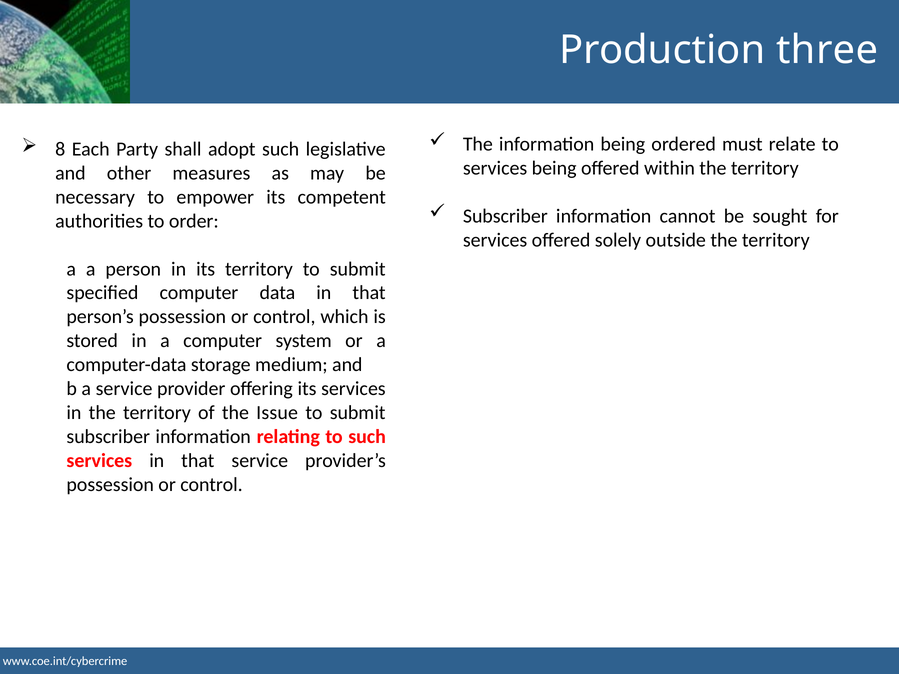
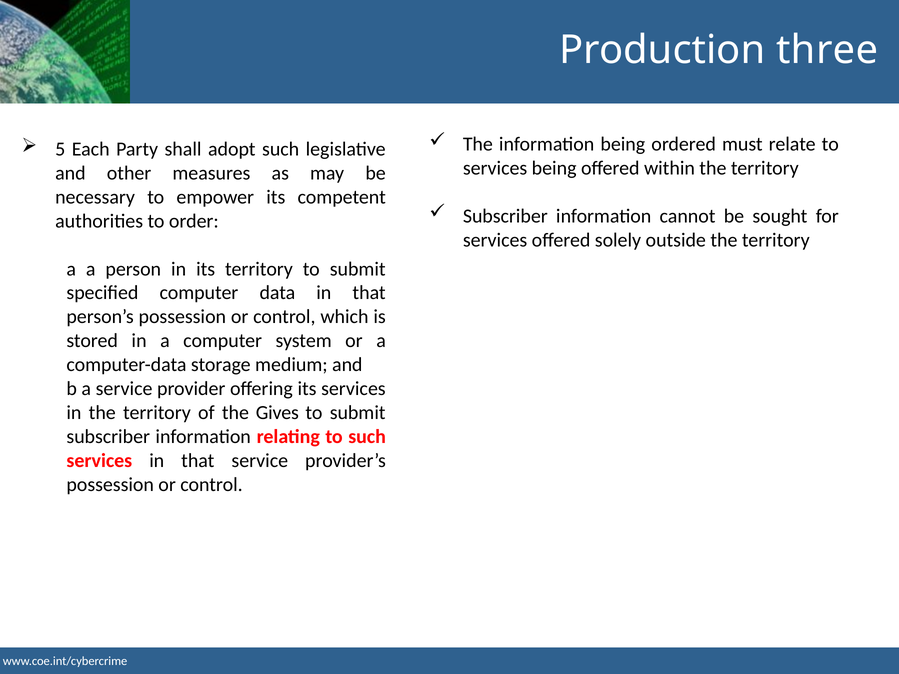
8: 8 -> 5
Issue: Issue -> Gives
